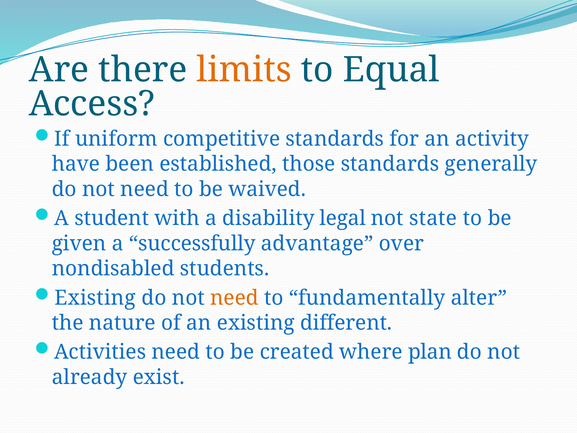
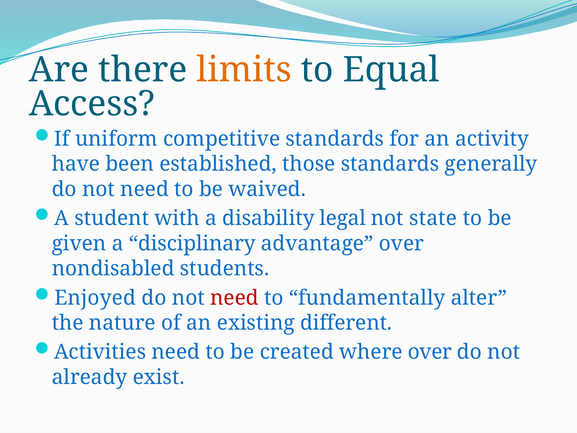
successfully: successfully -> disciplinary
Existing at (95, 298): Existing -> Enjoyed
need at (234, 298) colour: orange -> red
where plan: plan -> over
